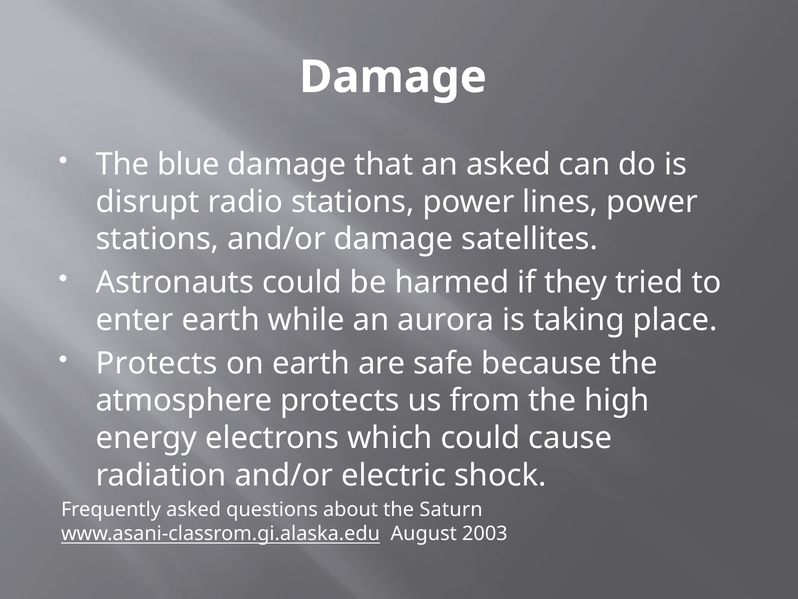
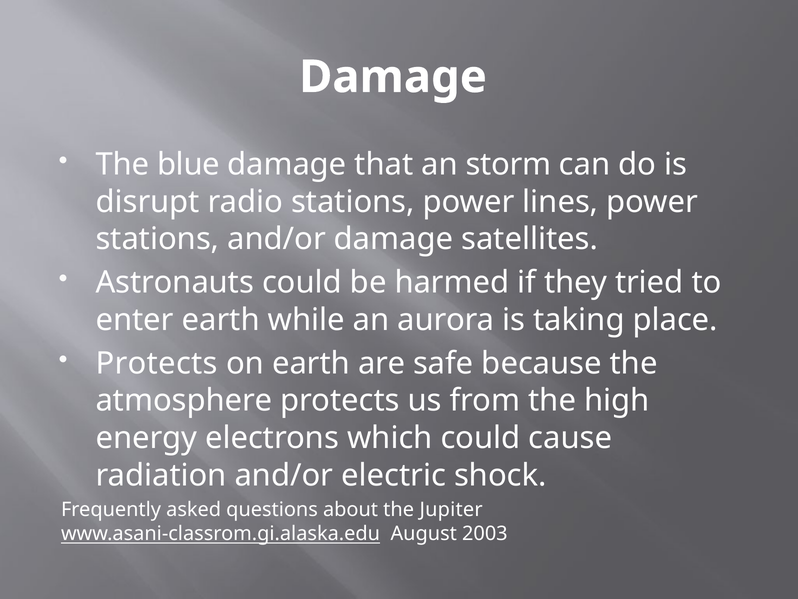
an asked: asked -> storm
Saturn: Saturn -> Jupiter
